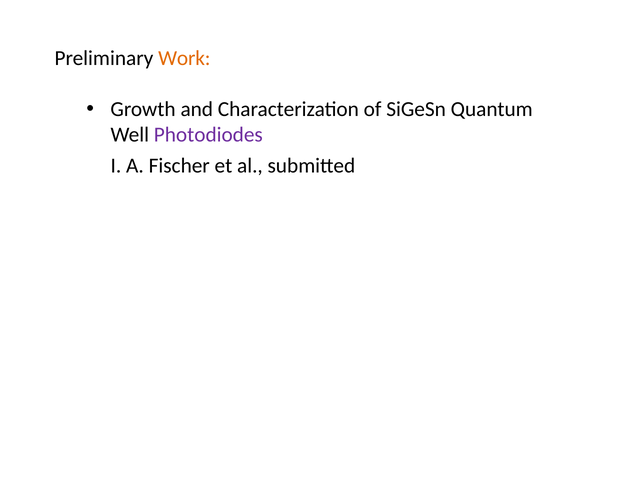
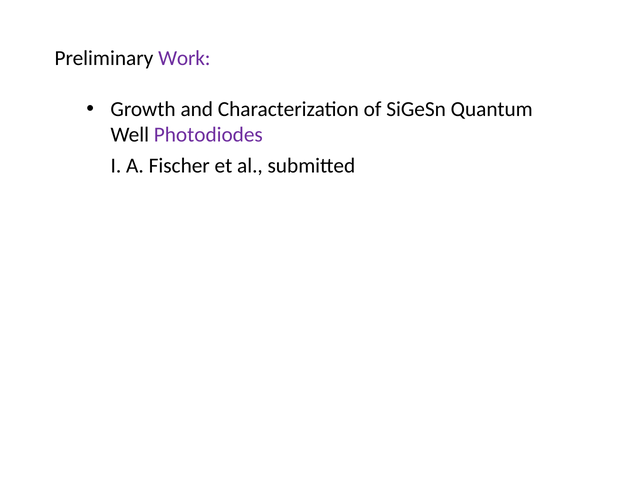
Work colour: orange -> purple
